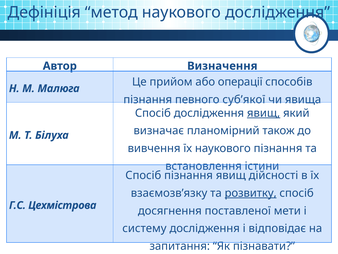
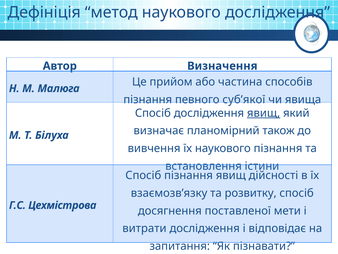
операції: операції -> частина
розвитку underline: present -> none
систему: систему -> витрати
